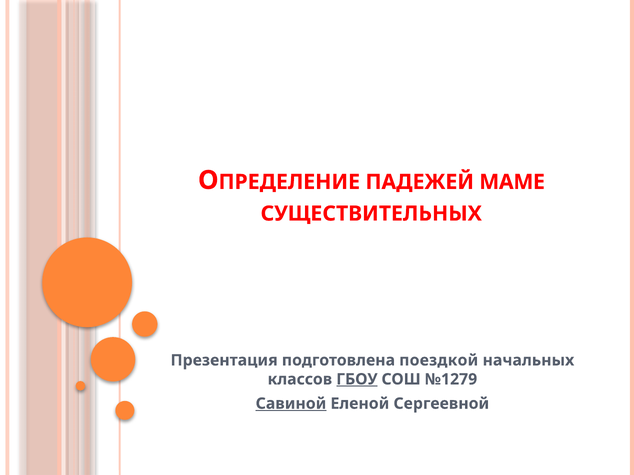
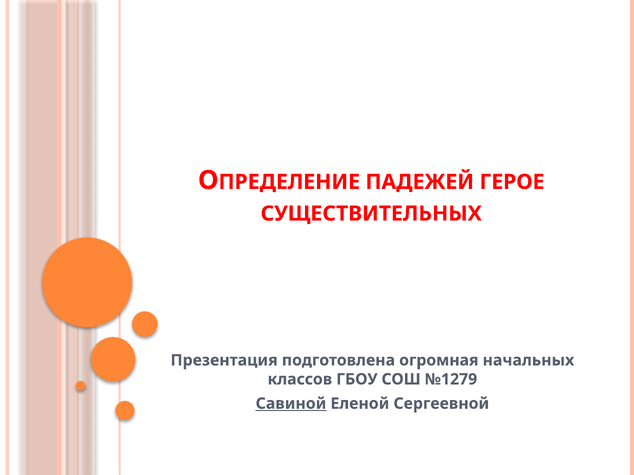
МАМЕ: МАМЕ -> ГЕРОЕ
поездкой: поездкой -> огромная
ГБОУ underline: present -> none
